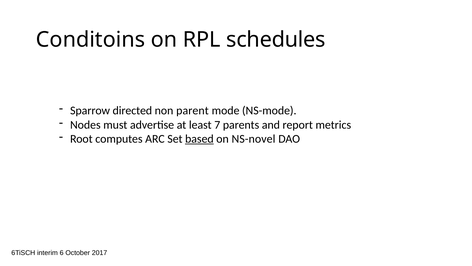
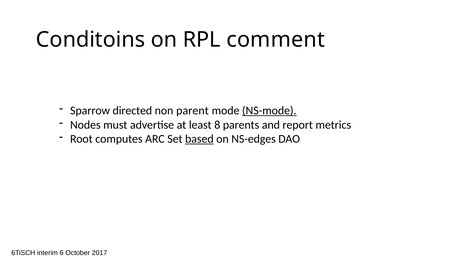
schedules: schedules -> comment
NS-mode underline: none -> present
7: 7 -> 8
NS-novel: NS-novel -> NS-edges
